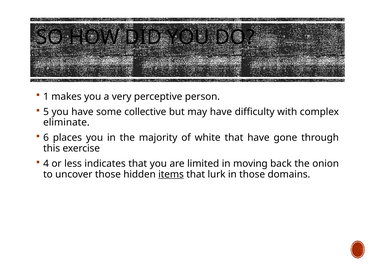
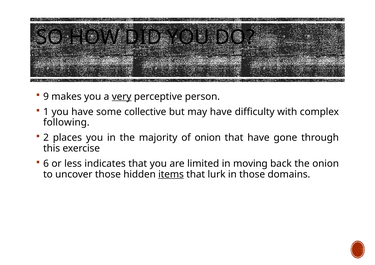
1: 1 -> 9
very underline: none -> present
5: 5 -> 1
eliminate: eliminate -> following
6: 6 -> 2
of white: white -> onion
4: 4 -> 6
